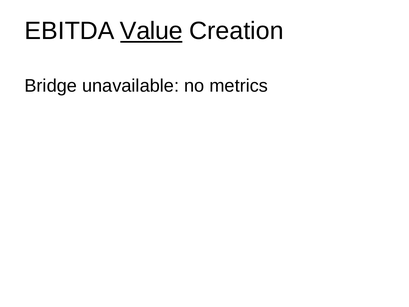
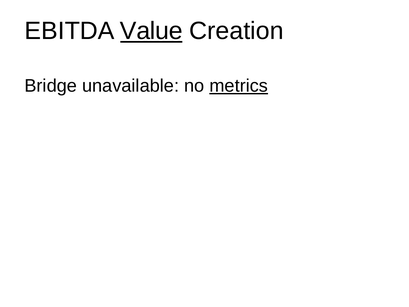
metrics underline: none -> present
